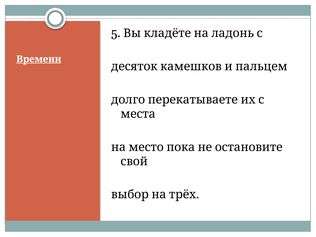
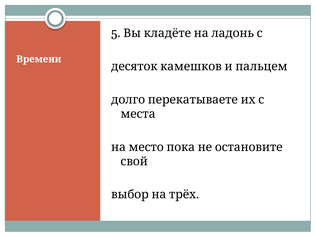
Времени underline: present -> none
